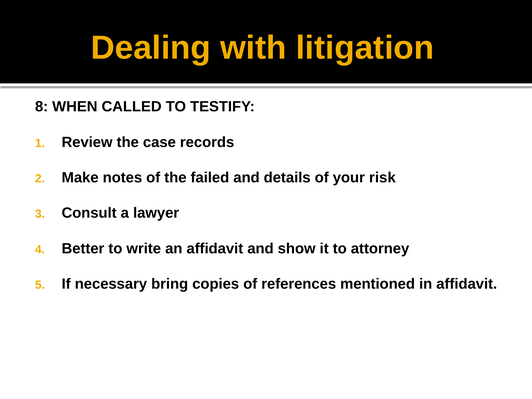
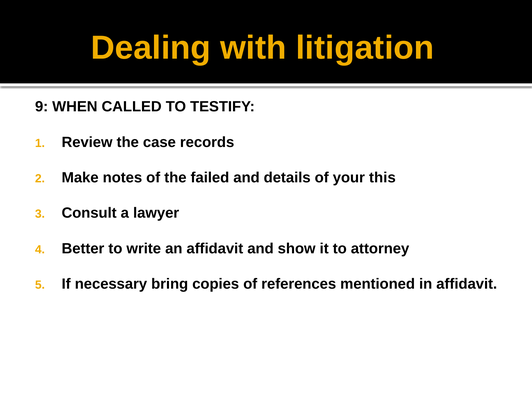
8: 8 -> 9
risk: risk -> this
